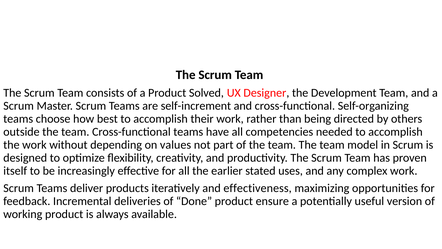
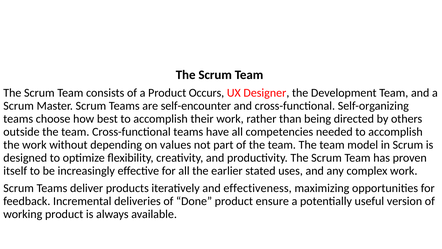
Solved: Solved -> Occurs
self-increment: self-increment -> self-encounter
